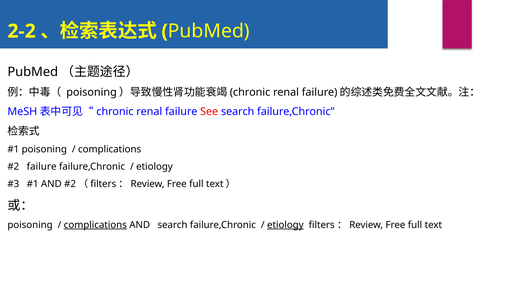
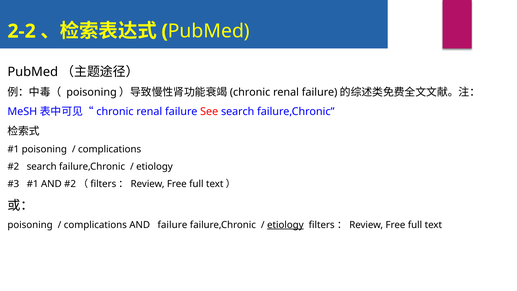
failure at (42, 167): failure -> search
complications at (95, 225) underline: present -> none
AND search: search -> failure
